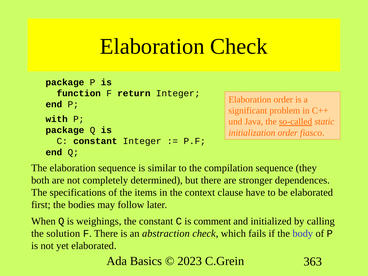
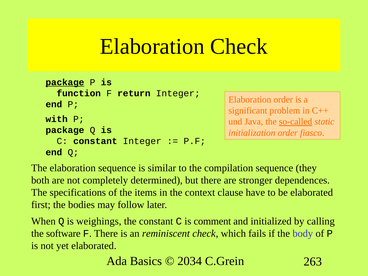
package at (65, 82) underline: none -> present
solution: solution -> software
abstraction: abstraction -> reminiscent
2023: 2023 -> 2034
363: 363 -> 263
